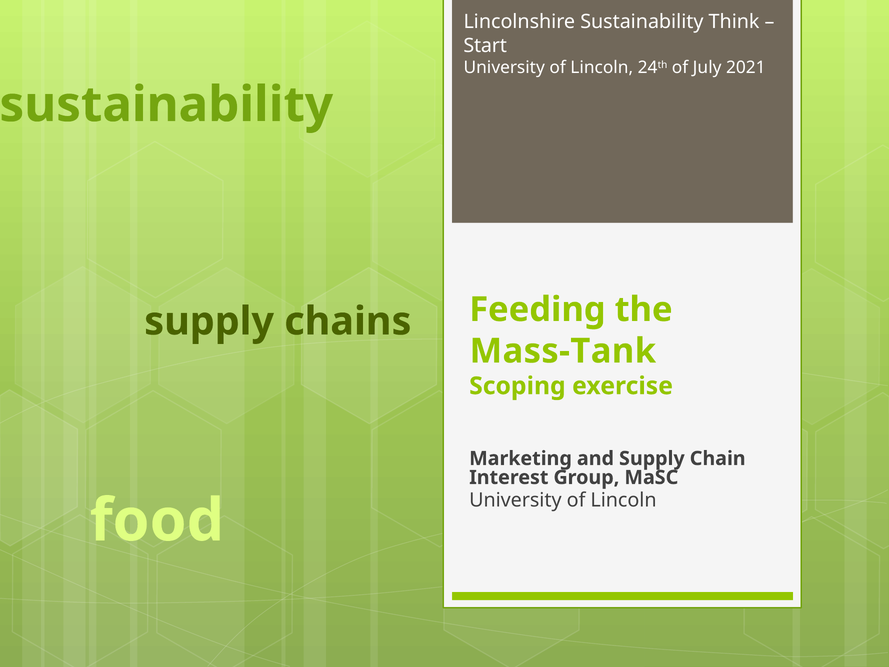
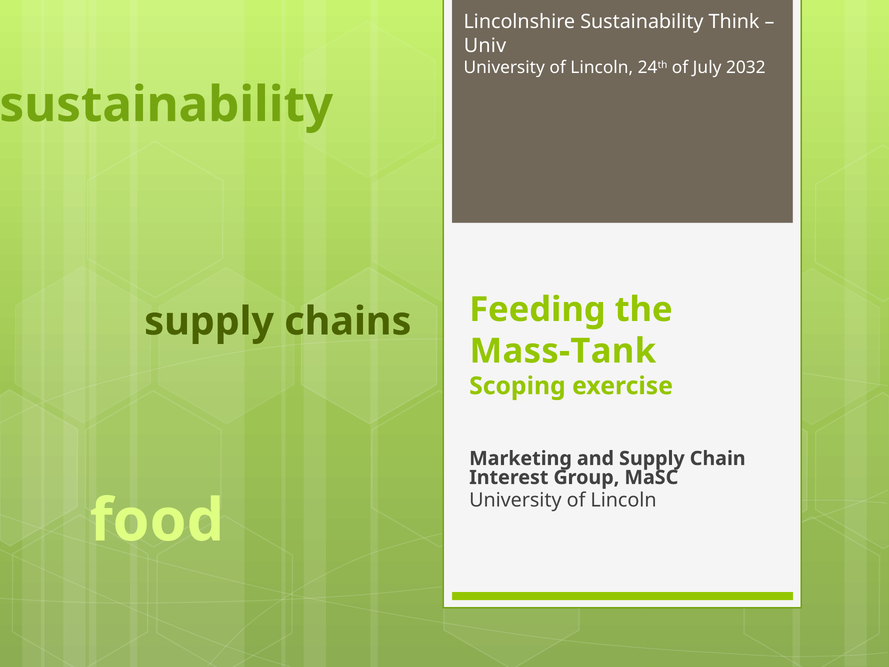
Start: Start -> Univ
2021: 2021 -> 2032
